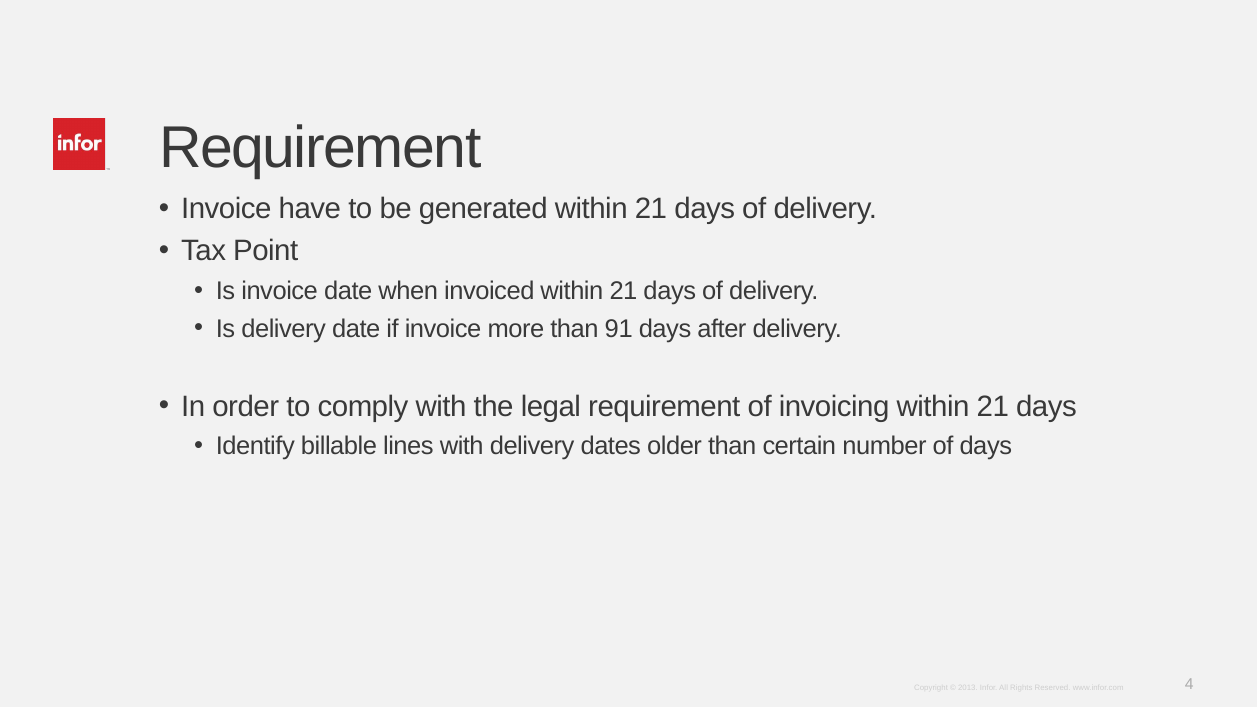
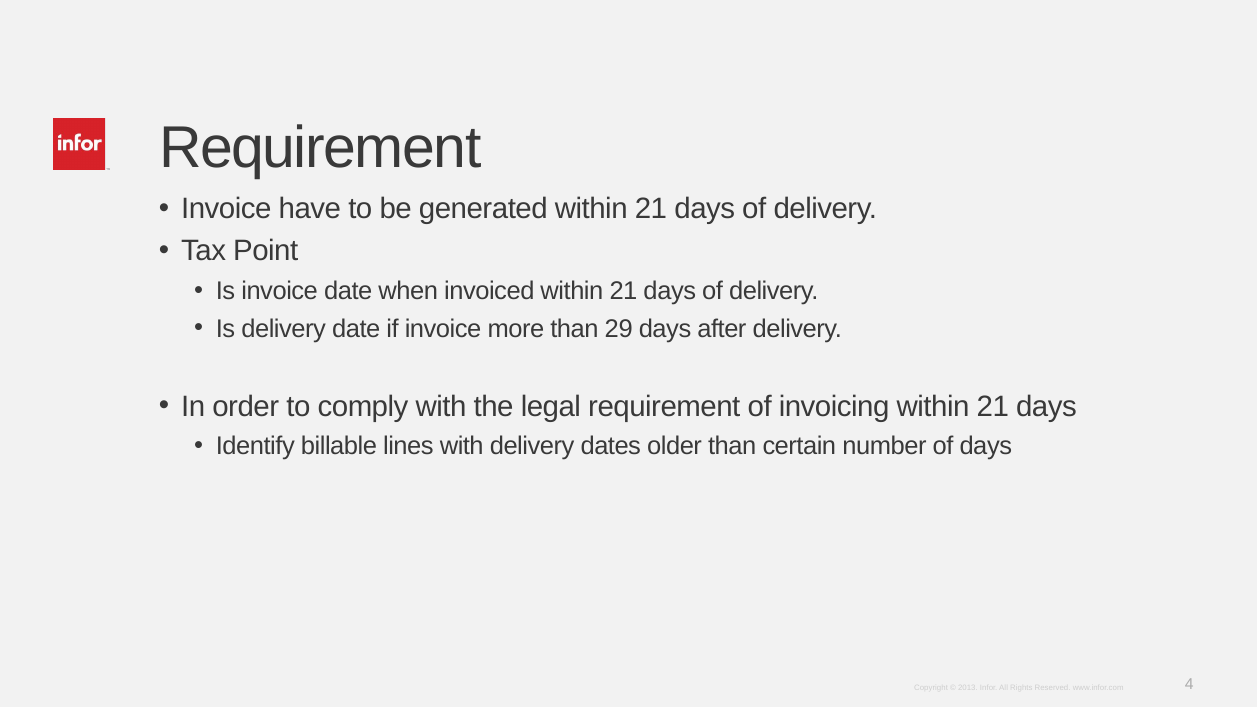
91: 91 -> 29
